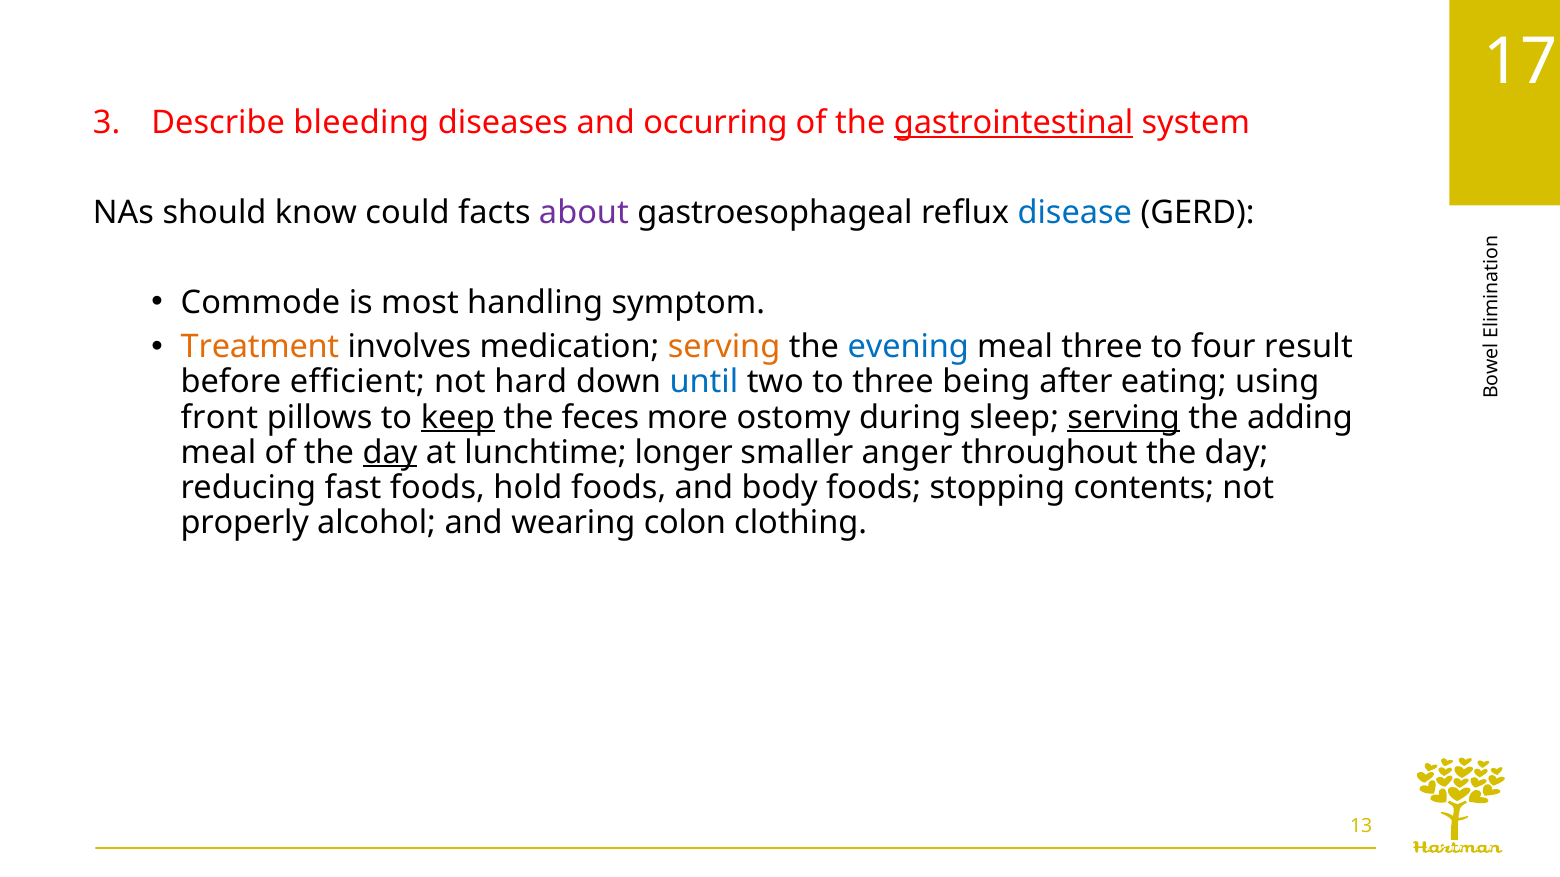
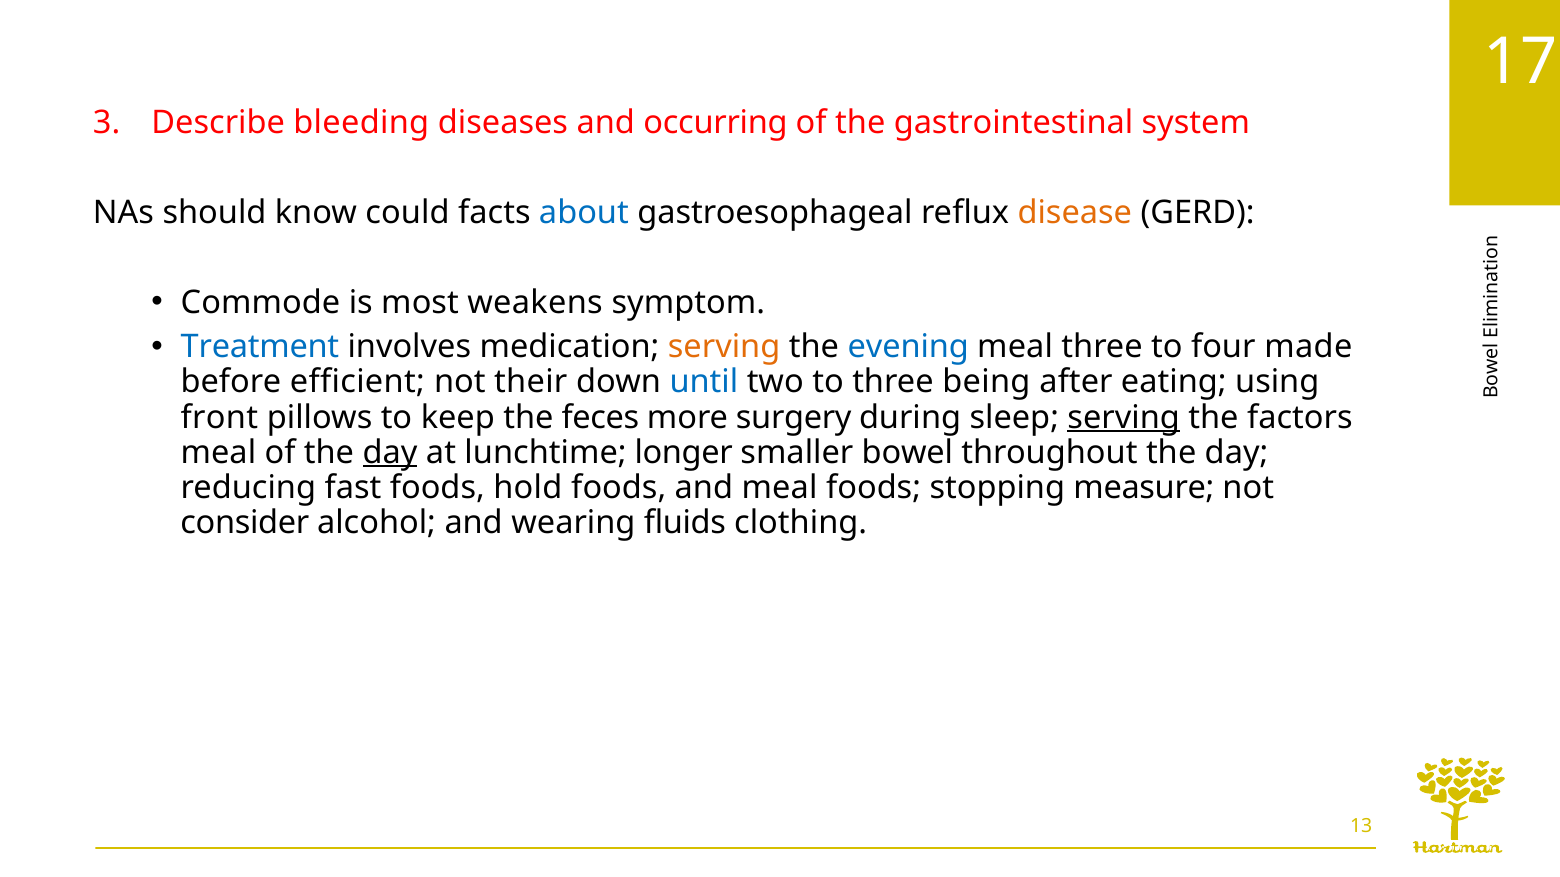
gastrointestinal underline: present -> none
about colour: purple -> blue
disease colour: blue -> orange
handling: handling -> weakens
Treatment colour: orange -> blue
result: result -> made
hard: hard -> their
keep underline: present -> none
ostomy: ostomy -> surgery
adding: adding -> factors
anger: anger -> bowel
and body: body -> meal
contents: contents -> measure
properly: properly -> consider
colon: colon -> fluids
